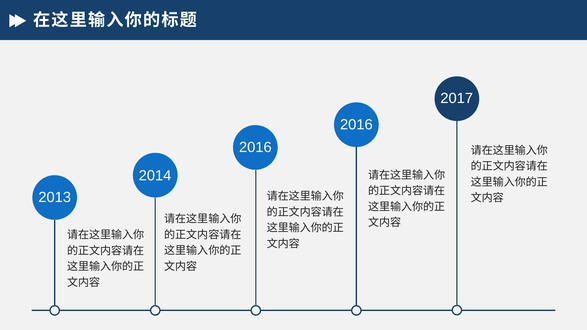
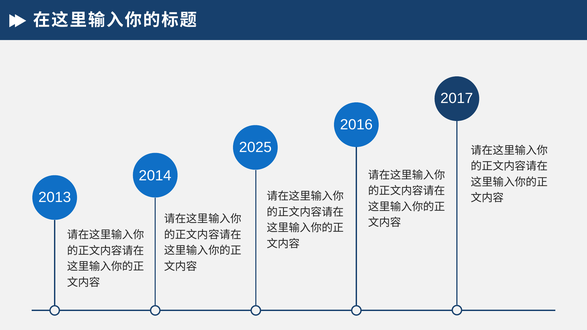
2016 at (255, 147): 2016 -> 2025
